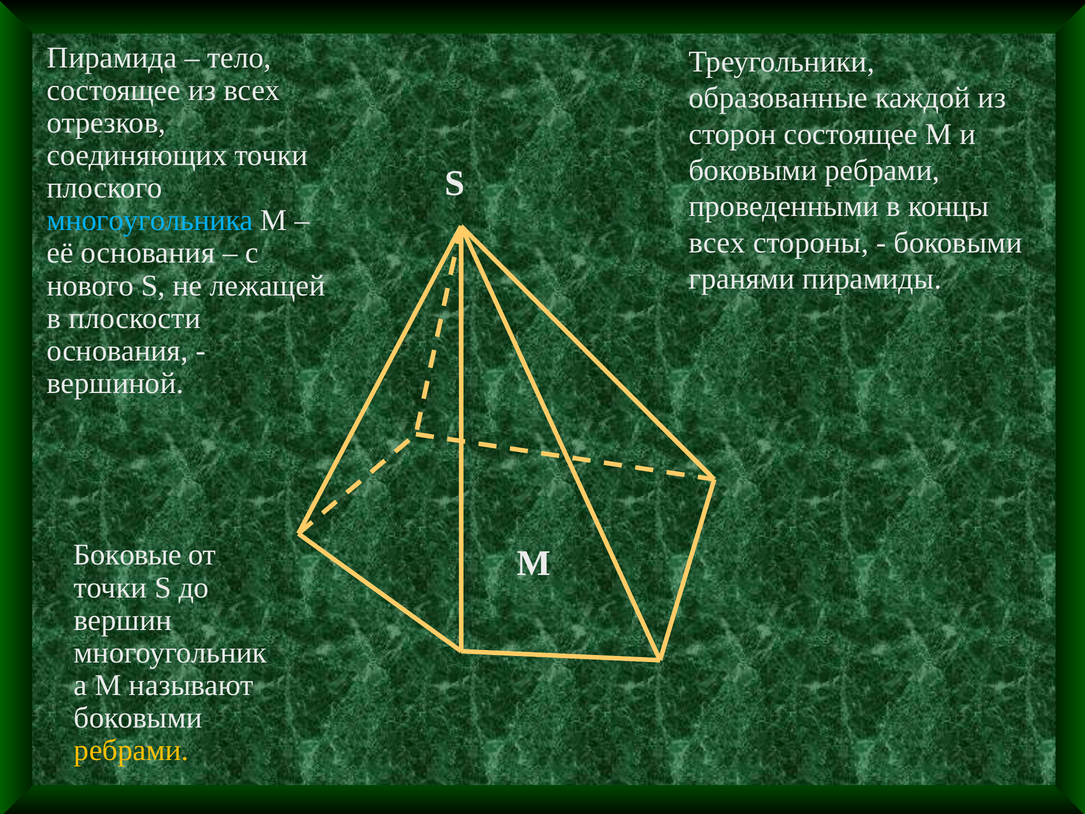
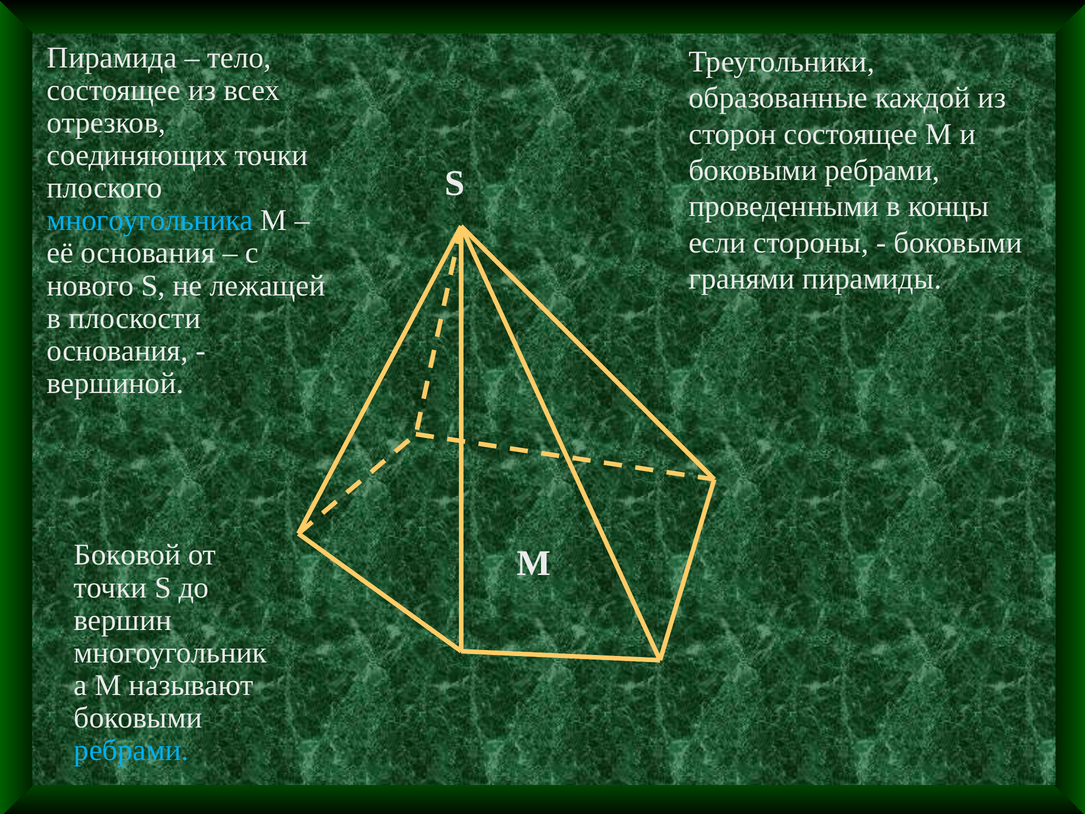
всех at (717, 243): всех -> если
Боковые: Боковые -> Боковой
ребрами at (131, 750) colour: yellow -> light blue
